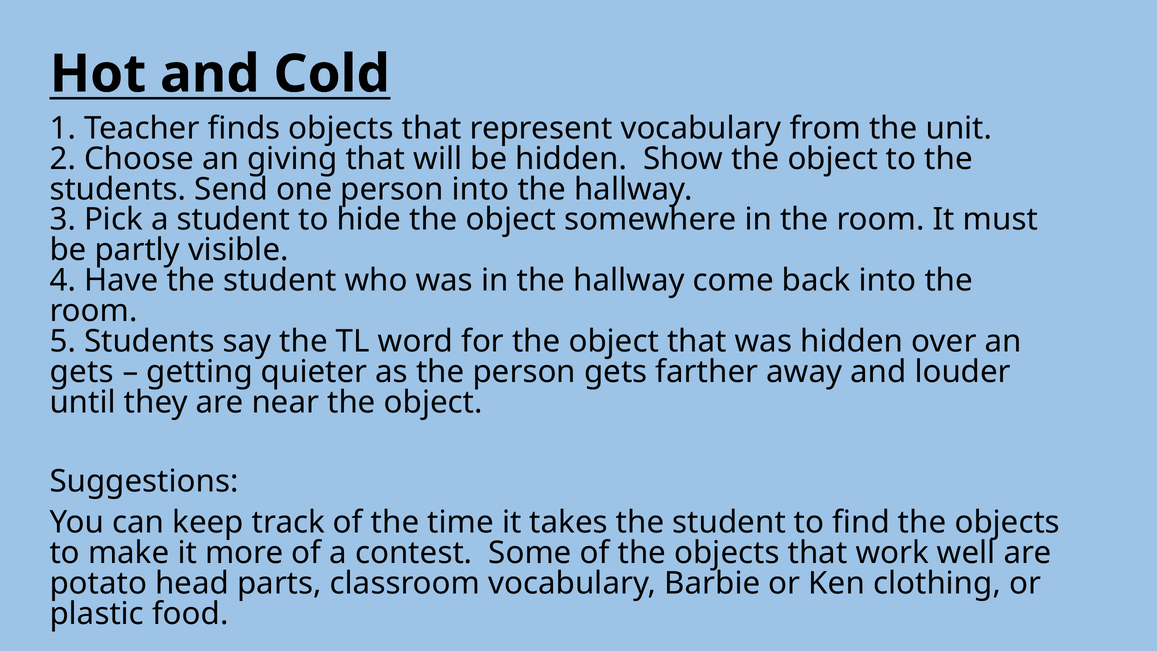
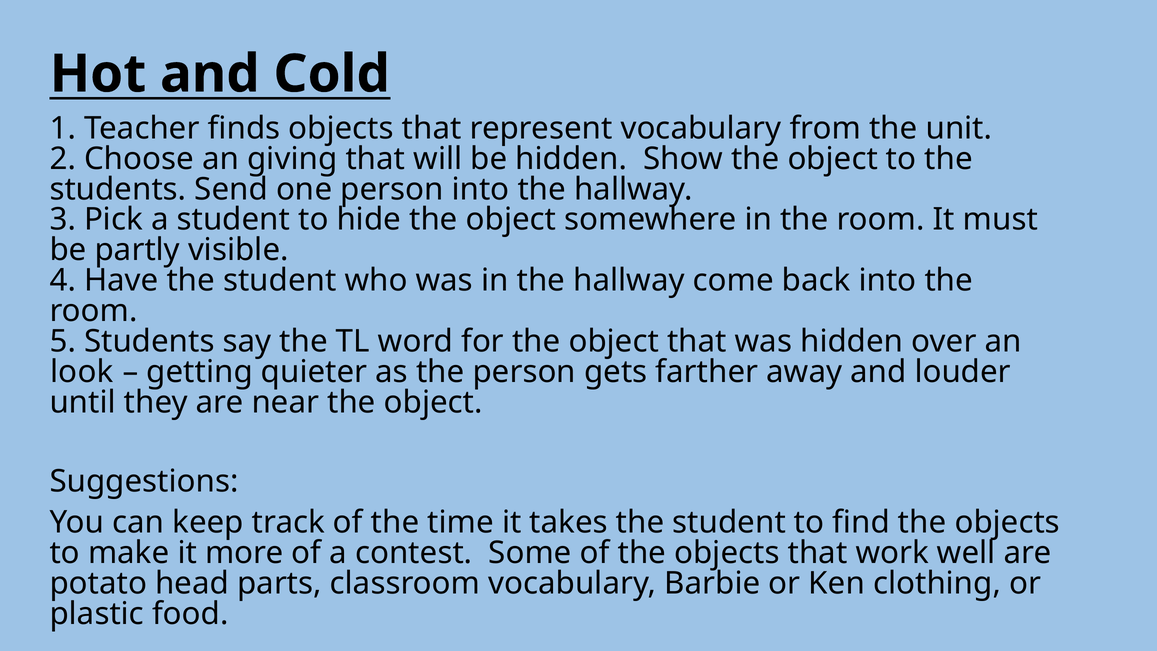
gets at (82, 372): gets -> look
